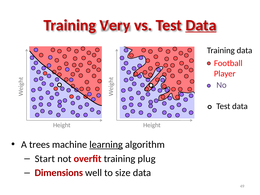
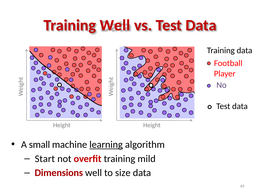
Training Very: Very -> Well
Data at (201, 25) underline: present -> none
trees: trees -> small
plug: plug -> mild
